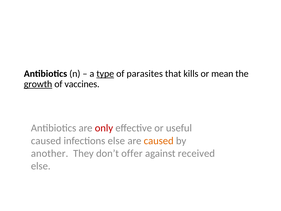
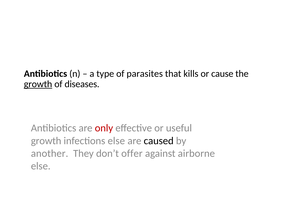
type underline: present -> none
mean: mean -> cause
vaccines: vaccines -> diseases
caused at (46, 141): caused -> growth
caused at (159, 141) colour: orange -> black
received: received -> airborne
